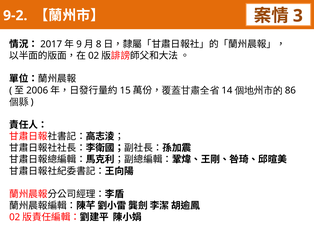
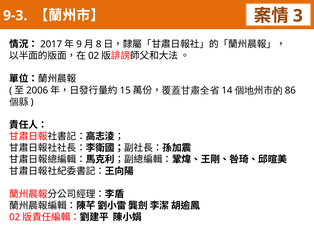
9-2: 9-2 -> 9-3
